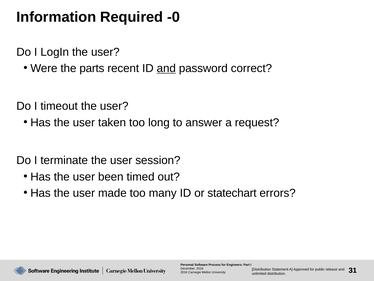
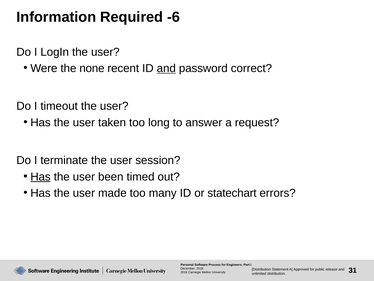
-0: -0 -> -6
parts: parts -> none
Has at (41, 176) underline: none -> present
